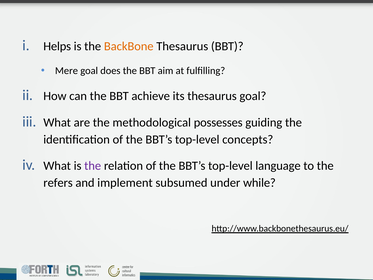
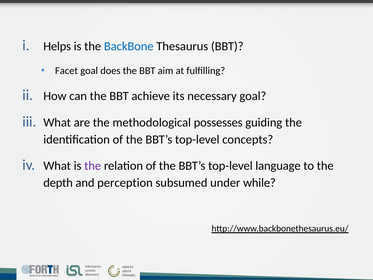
BackBone colour: orange -> blue
Mere: Mere -> Facet
its thesaurus: thesaurus -> necessary
refers: refers -> depth
implement: implement -> perception
